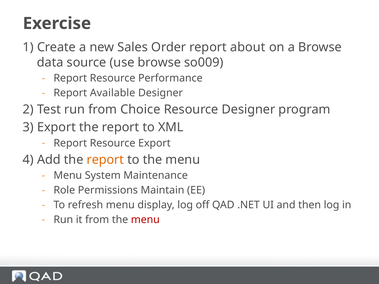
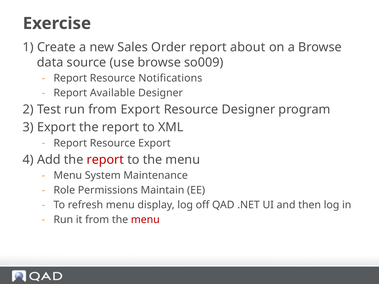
Performance: Performance -> Notifications
from Choice: Choice -> Export
report at (105, 160) colour: orange -> red
